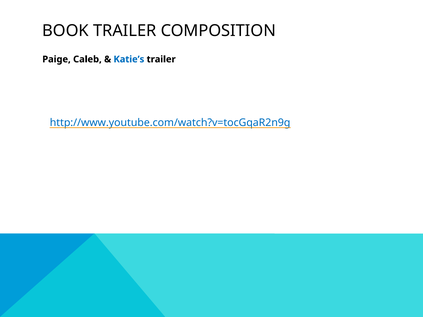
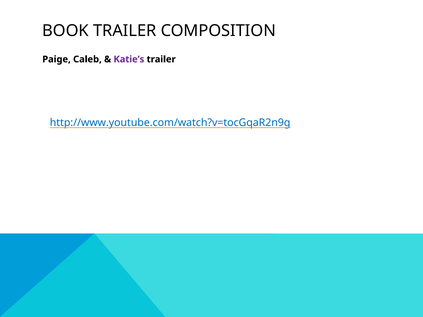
Katie’s colour: blue -> purple
